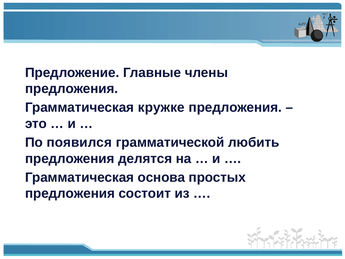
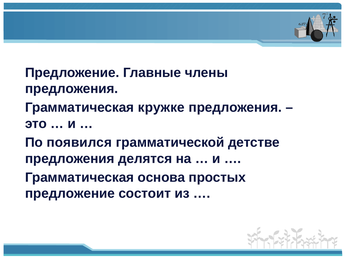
любить: любить -> детстве
предложения at (70, 193): предложения -> предложение
